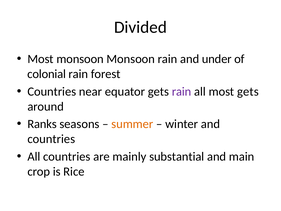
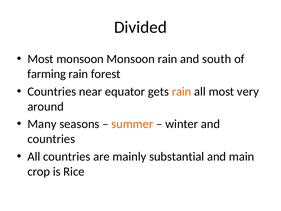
under: under -> south
colonial: colonial -> farming
rain at (182, 91) colour: purple -> orange
most gets: gets -> very
Ranks: Ranks -> Many
